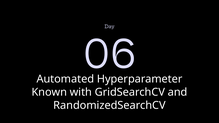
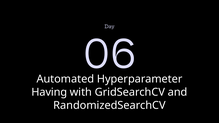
Known: Known -> Having
